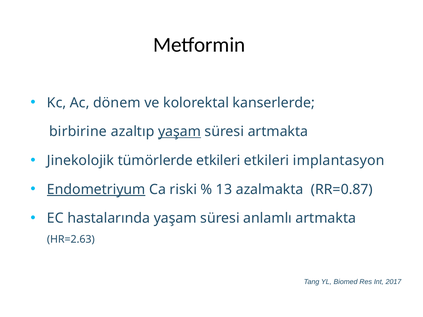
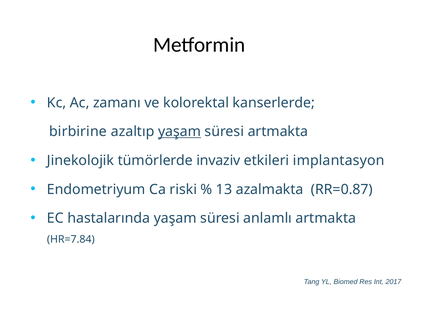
dönem: dönem -> zamanı
tümörlerde etkileri: etkileri -> invaziv
Endometriyum underline: present -> none
HR=2.63: HR=2.63 -> HR=7.84
